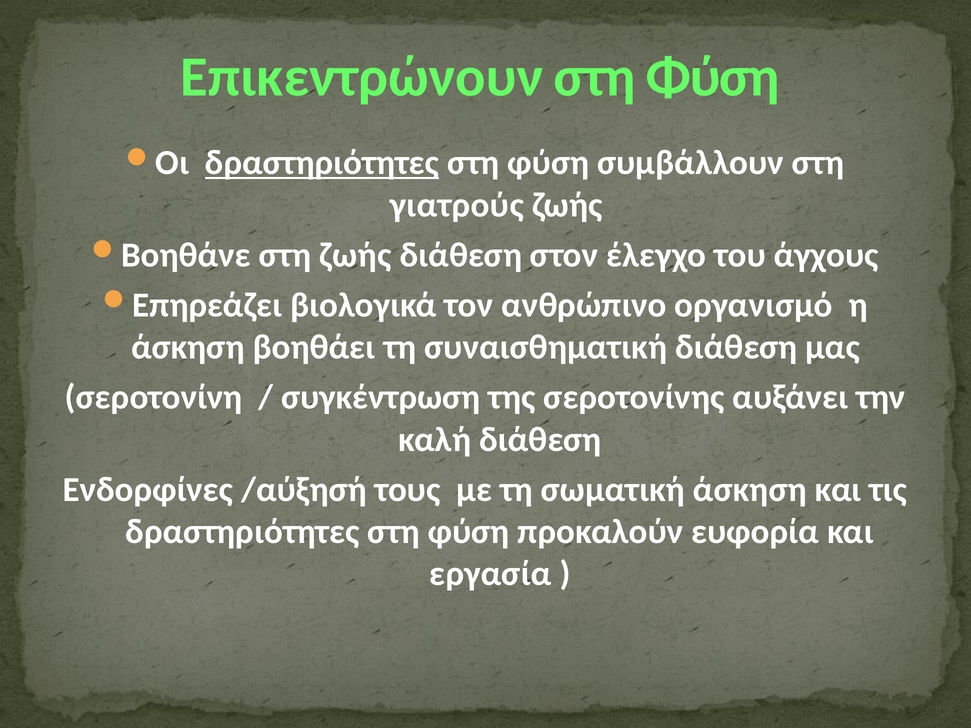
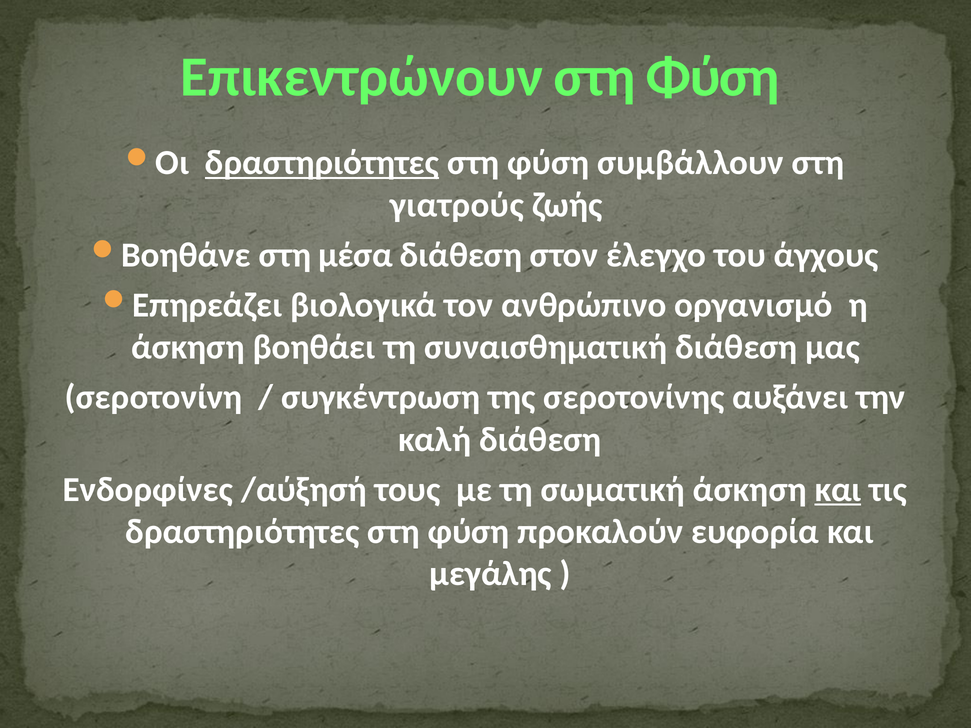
στη ζωής: ζωής -> μέσα
και at (838, 490) underline: none -> present
εργασία: εργασία -> μεγάλης
